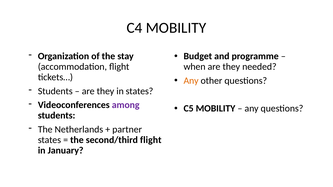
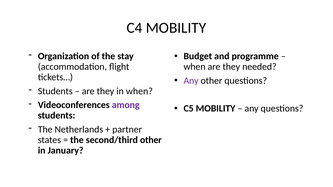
Any at (191, 81) colour: orange -> purple
in states: states -> when
second/third flight: flight -> other
